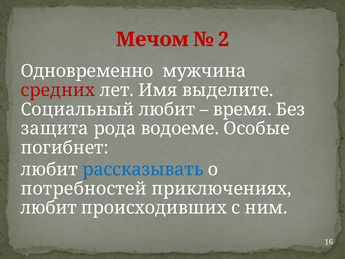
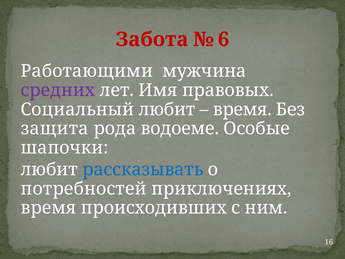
Мечом: Мечом -> Забота
2: 2 -> 6
Одновременно: Одновременно -> Работающими
средних colour: red -> purple
выделите: выделите -> правовых
погибнет: погибнет -> шапочки
любит at (49, 208): любит -> время
